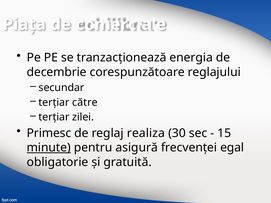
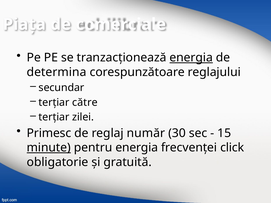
energia at (191, 58) underline: none -> present
decembrie: decembrie -> determina
realiza: realiza -> număr
pentru asigură: asigură -> energia
egal: egal -> click
